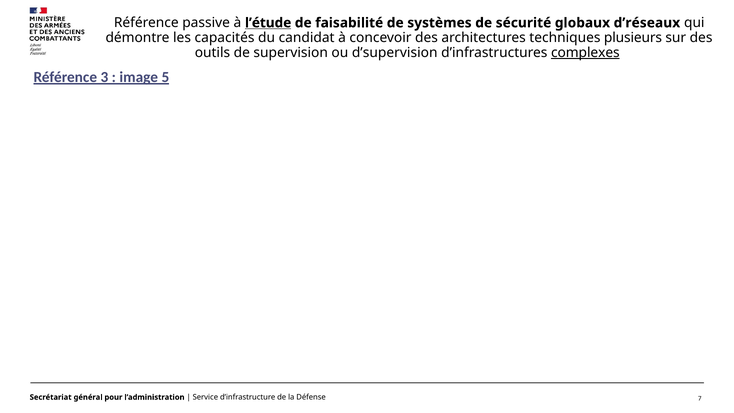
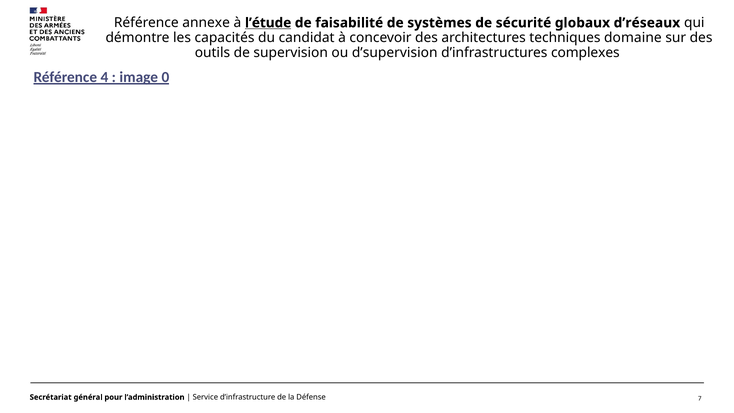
passive: passive -> annexe
plusieurs: plusieurs -> domaine
complexes underline: present -> none
3: 3 -> 4
5: 5 -> 0
